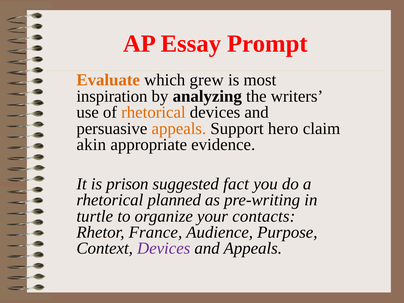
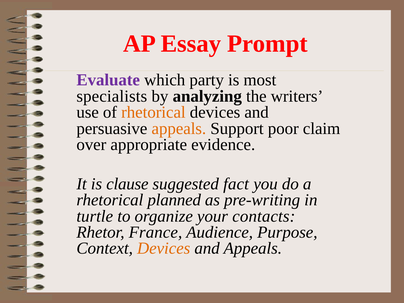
Evaluate colour: orange -> purple
grew: grew -> party
inspiration: inspiration -> specialists
hero: hero -> poor
akin: akin -> over
prison: prison -> clause
Devices at (164, 248) colour: purple -> orange
